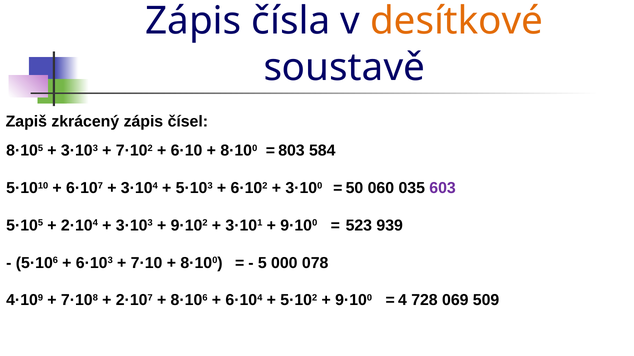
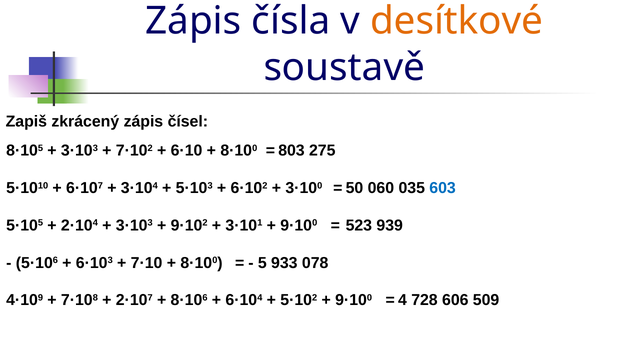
584: 584 -> 275
603 colour: purple -> blue
000: 000 -> 933
069: 069 -> 606
